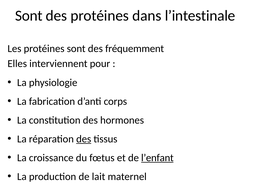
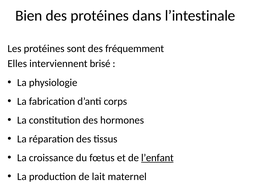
Sont at (29, 16): Sont -> Bien
pour: pour -> brisé
des at (84, 139) underline: present -> none
